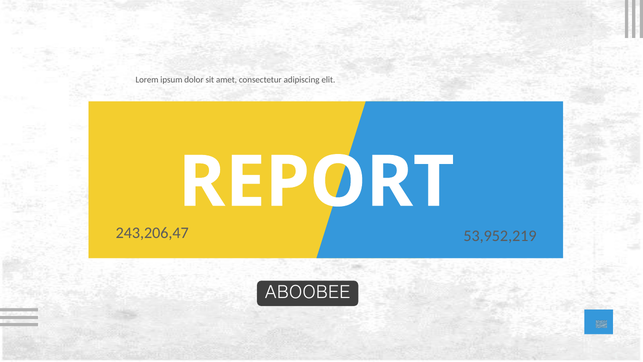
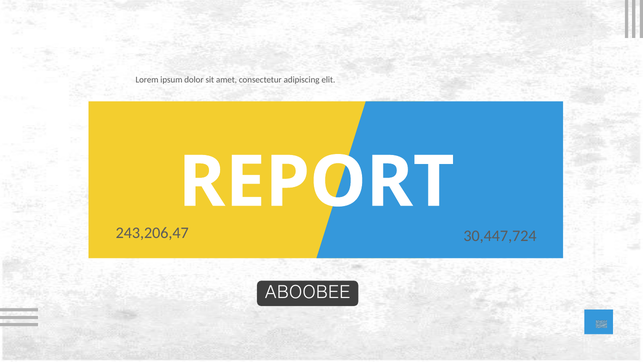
53,952,219: 53,952,219 -> 30,447,724
